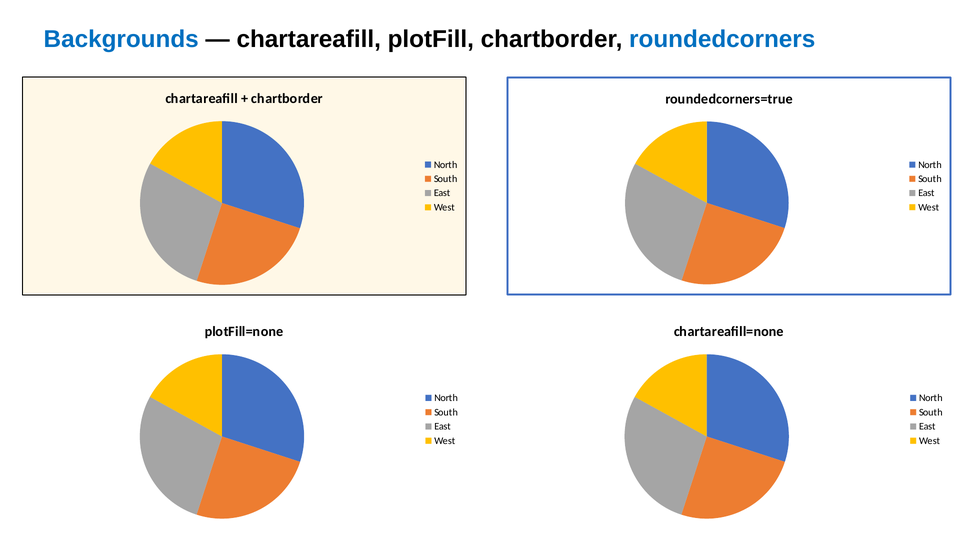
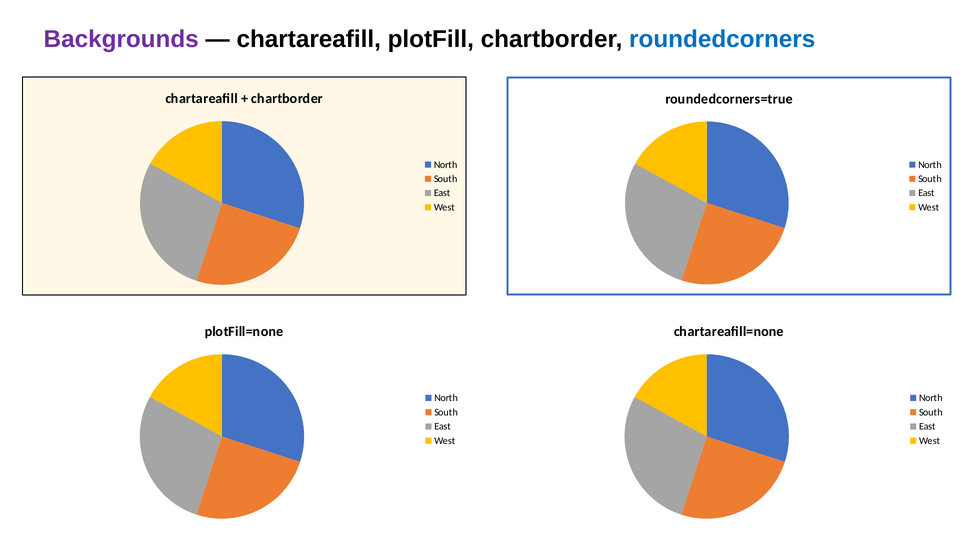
Backgrounds colour: blue -> purple
